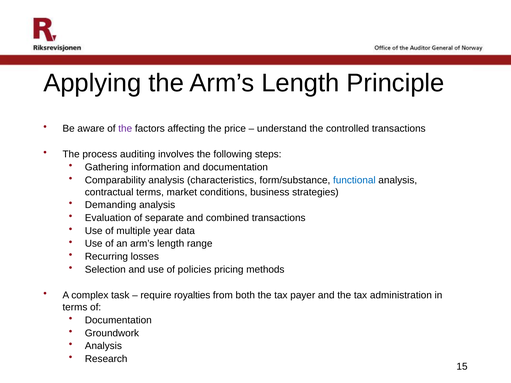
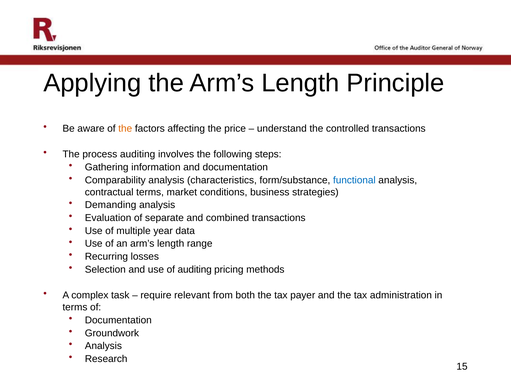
the at (125, 129) colour: purple -> orange
of policies: policies -> auditing
royalties: royalties -> relevant
